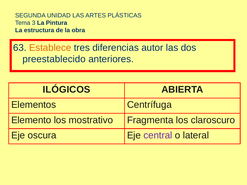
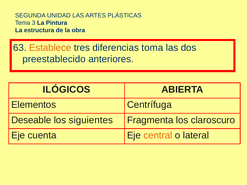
autor: autor -> toma
Elemento: Elemento -> Deseable
mostrativo: mostrativo -> siguientes
oscura: oscura -> cuenta
central colour: purple -> orange
